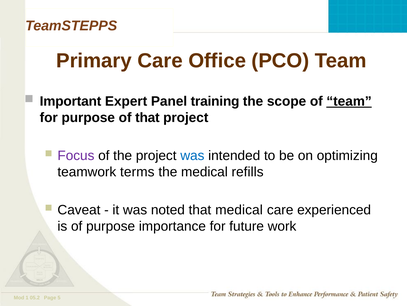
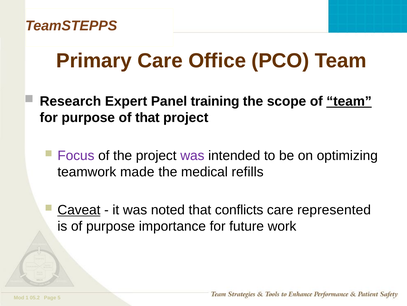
Important: Important -> Research
was at (192, 155) colour: blue -> purple
terms: terms -> made
Caveat underline: none -> present
that medical: medical -> conflicts
experienced: experienced -> represented
